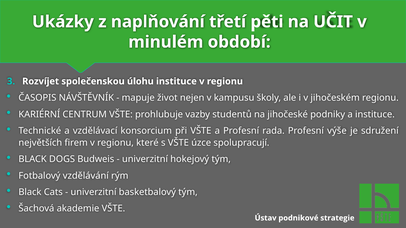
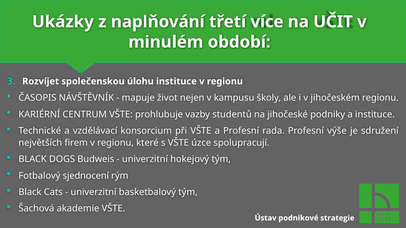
pěti: pěti -> více
vzdělávání: vzdělávání -> sjednocení
